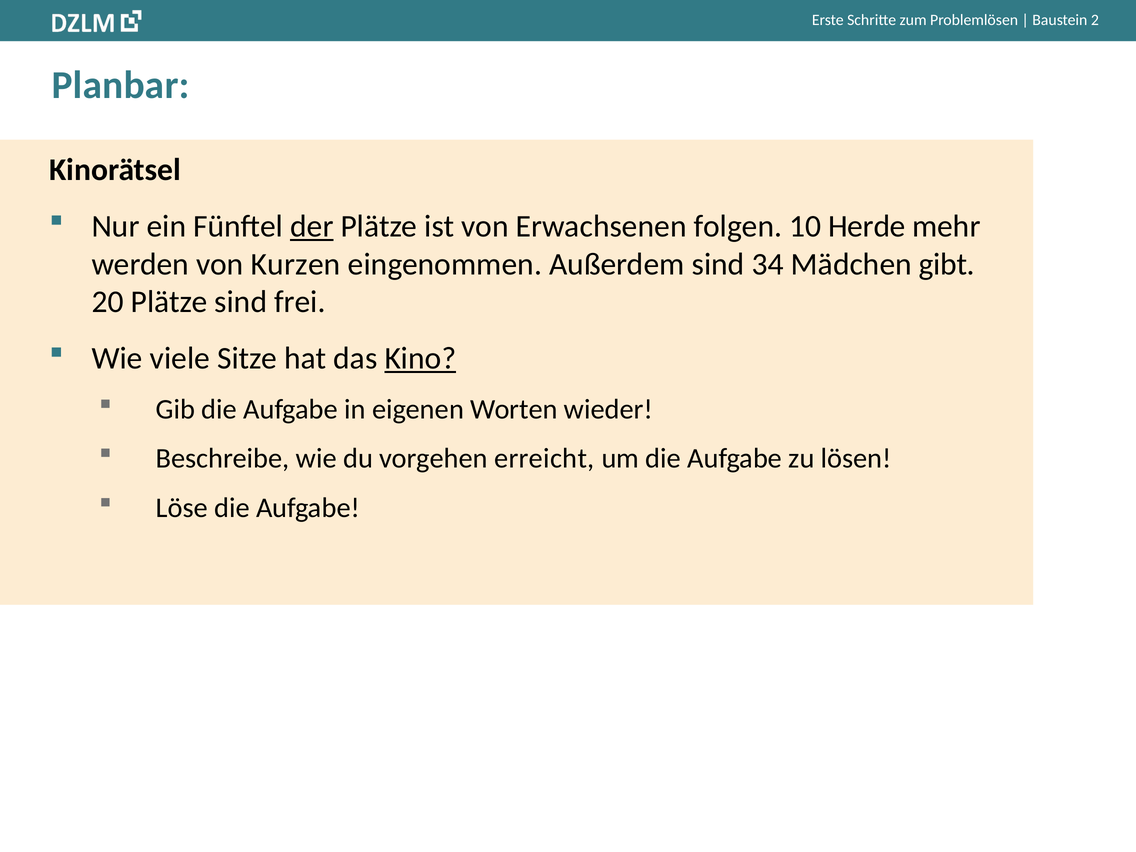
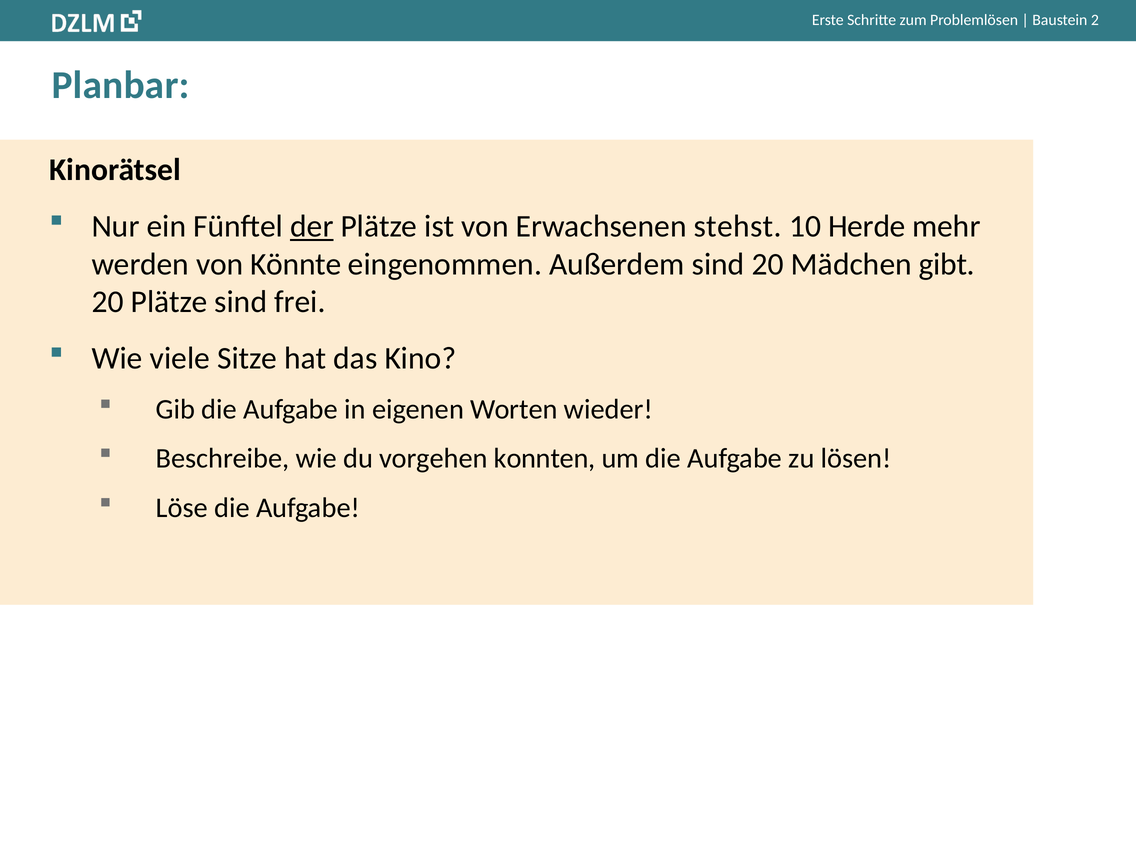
folgen: folgen -> stehst
Kurzen: Kurzen -> Könnte
sind 34: 34 -> 20
Kino underline: present -> none
erreicht: erreicht -> konnten
